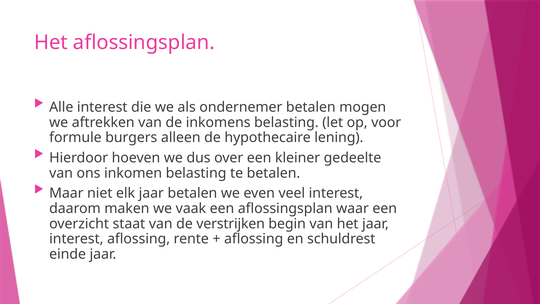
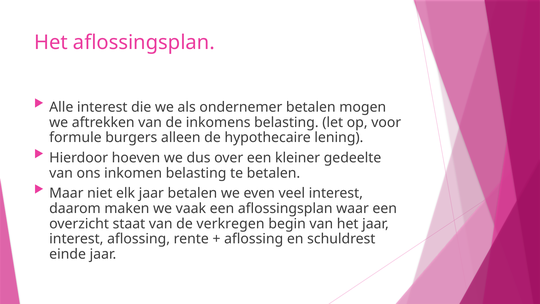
verstrijken: verstrijken -> verkregen
